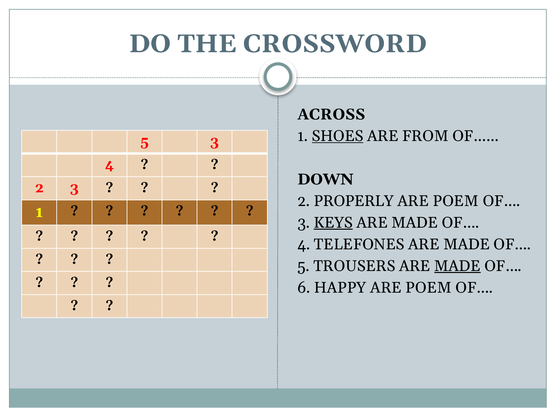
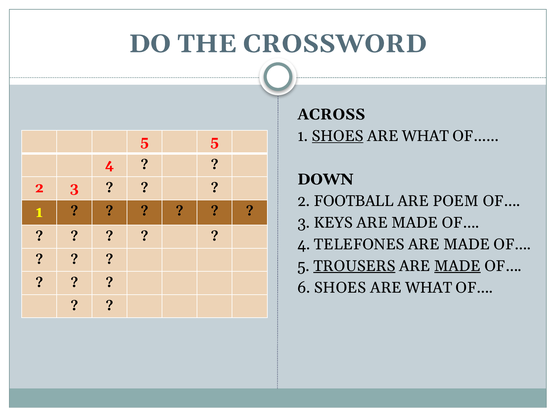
FROM at (425, 136): FROM -> WHAT
5 3: 3 -> 5
PROPERLY: PROPERLY -> FOOTBALL
KEYS underline: present -> none
TROUSERS underline: none -> present
6 HAPPY: HAPPY -> SHOES
POEM at (429, 288): POEM -> WHAT
